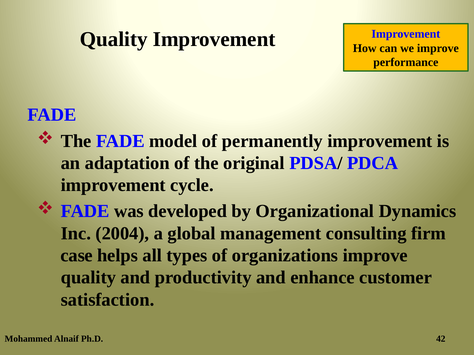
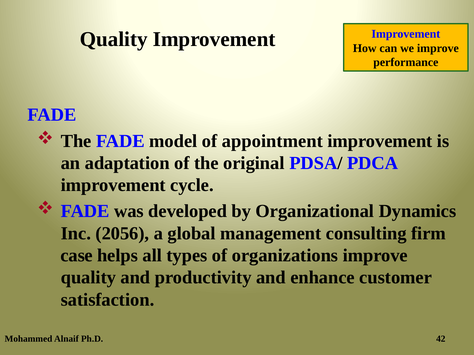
permanently: permanently -> appointment
2004: 2004 -> 2056
